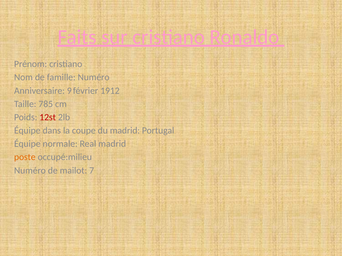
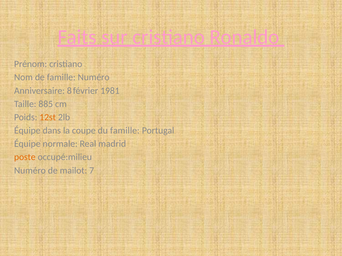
9: 9 -> 8
1912: 1912 -> 1981
785: 785 -> 885
12st colour: red -> orange
du madrid: madrid -> famille
